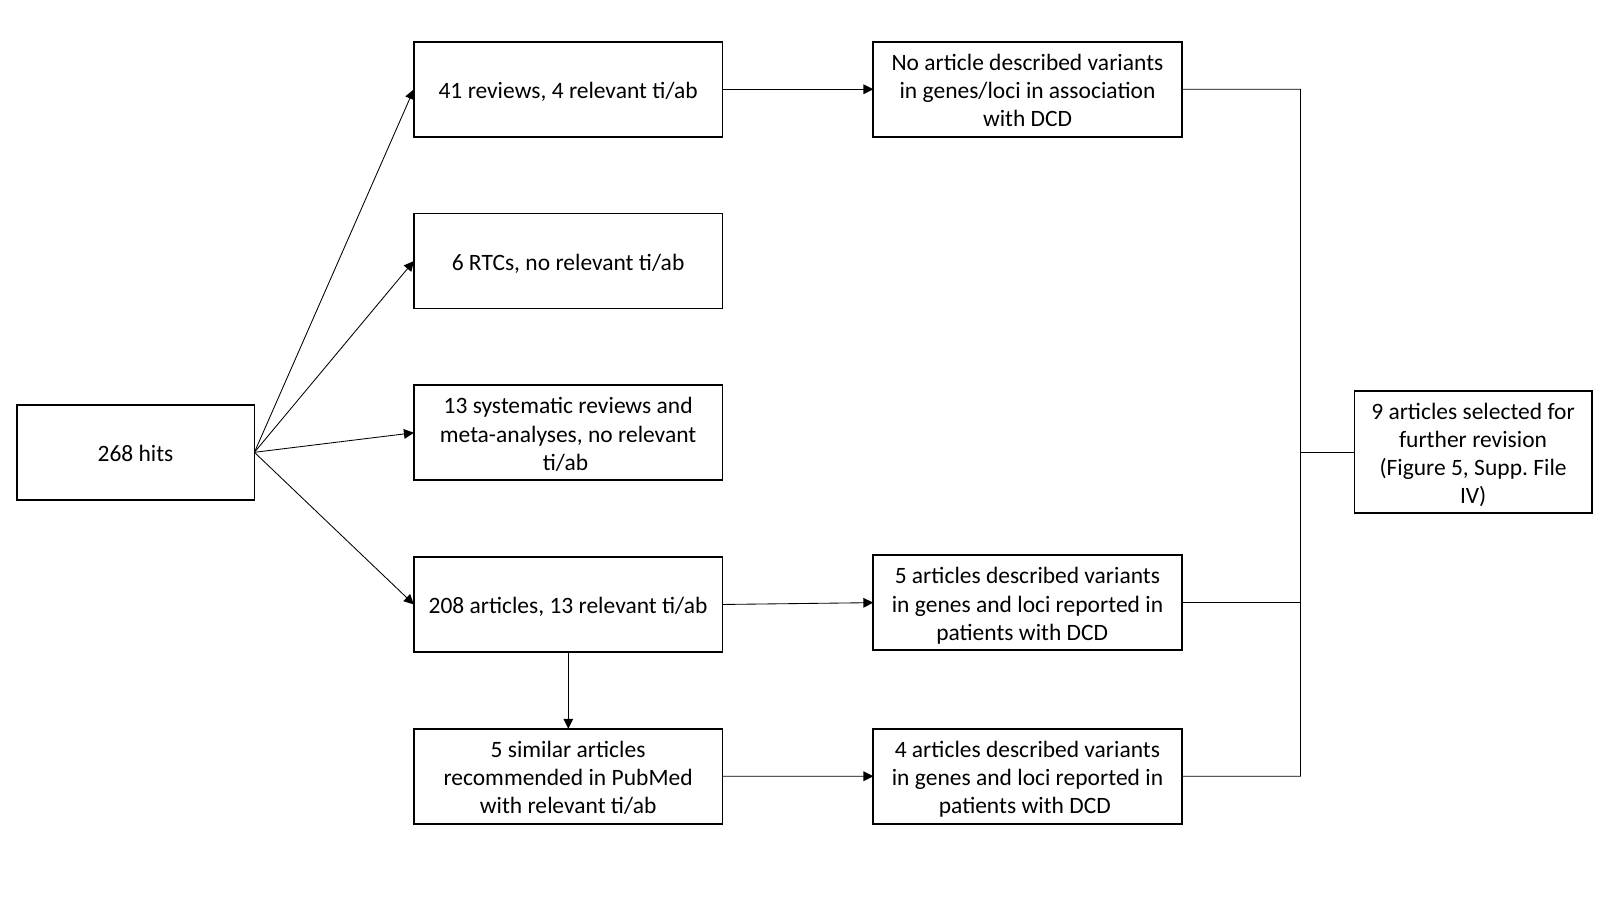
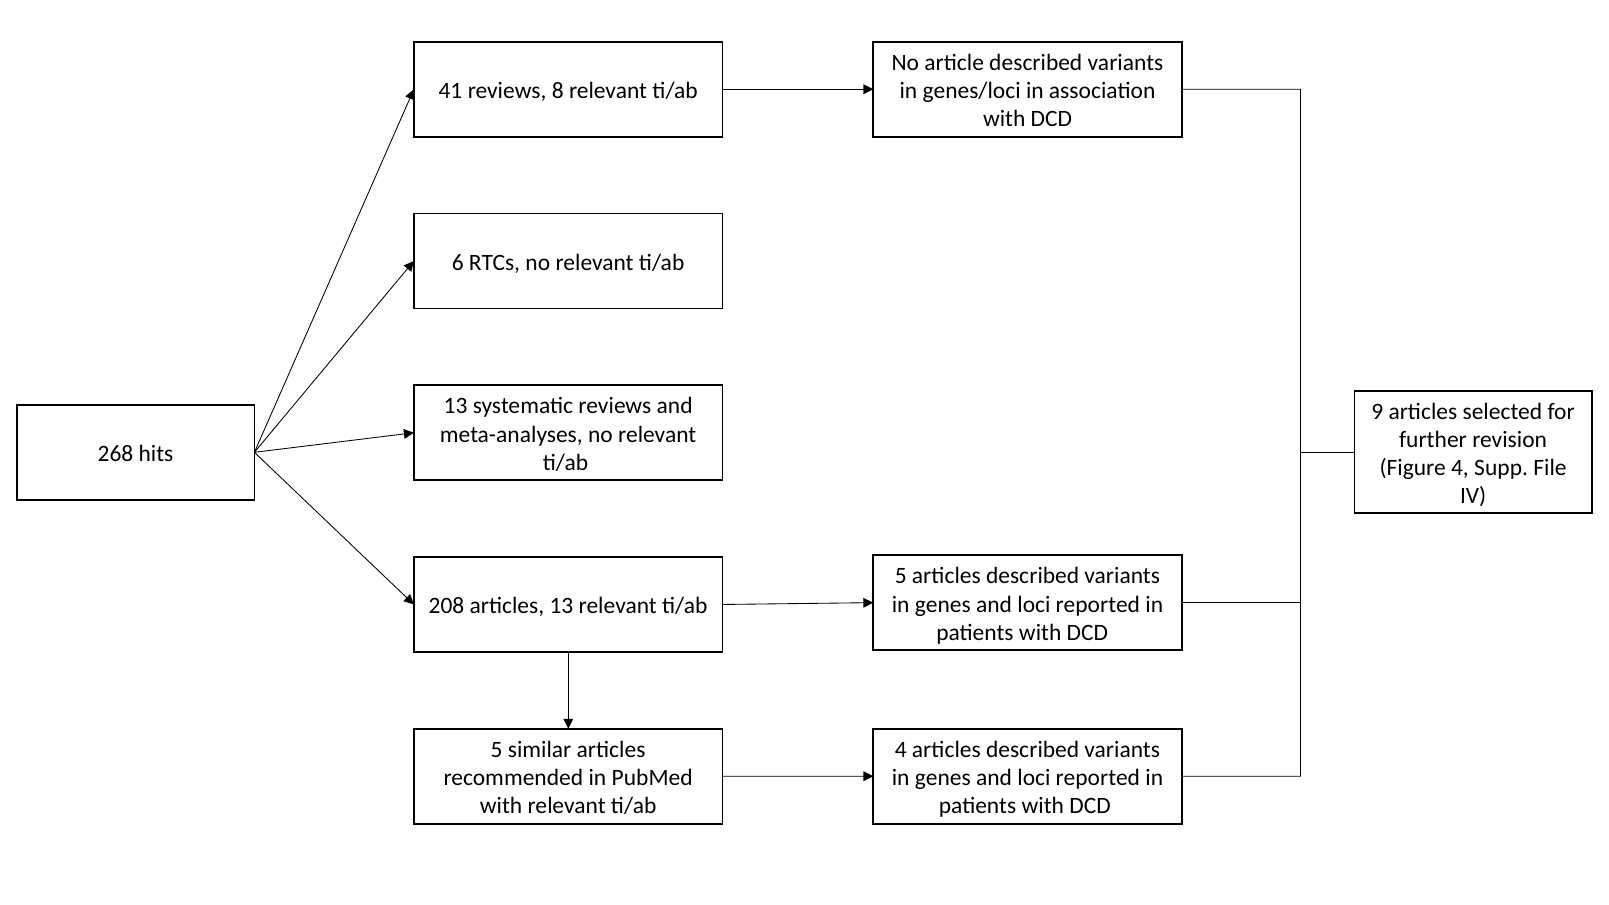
reviews 4: 4 -> 8
Figure 5: 5 -> 4
